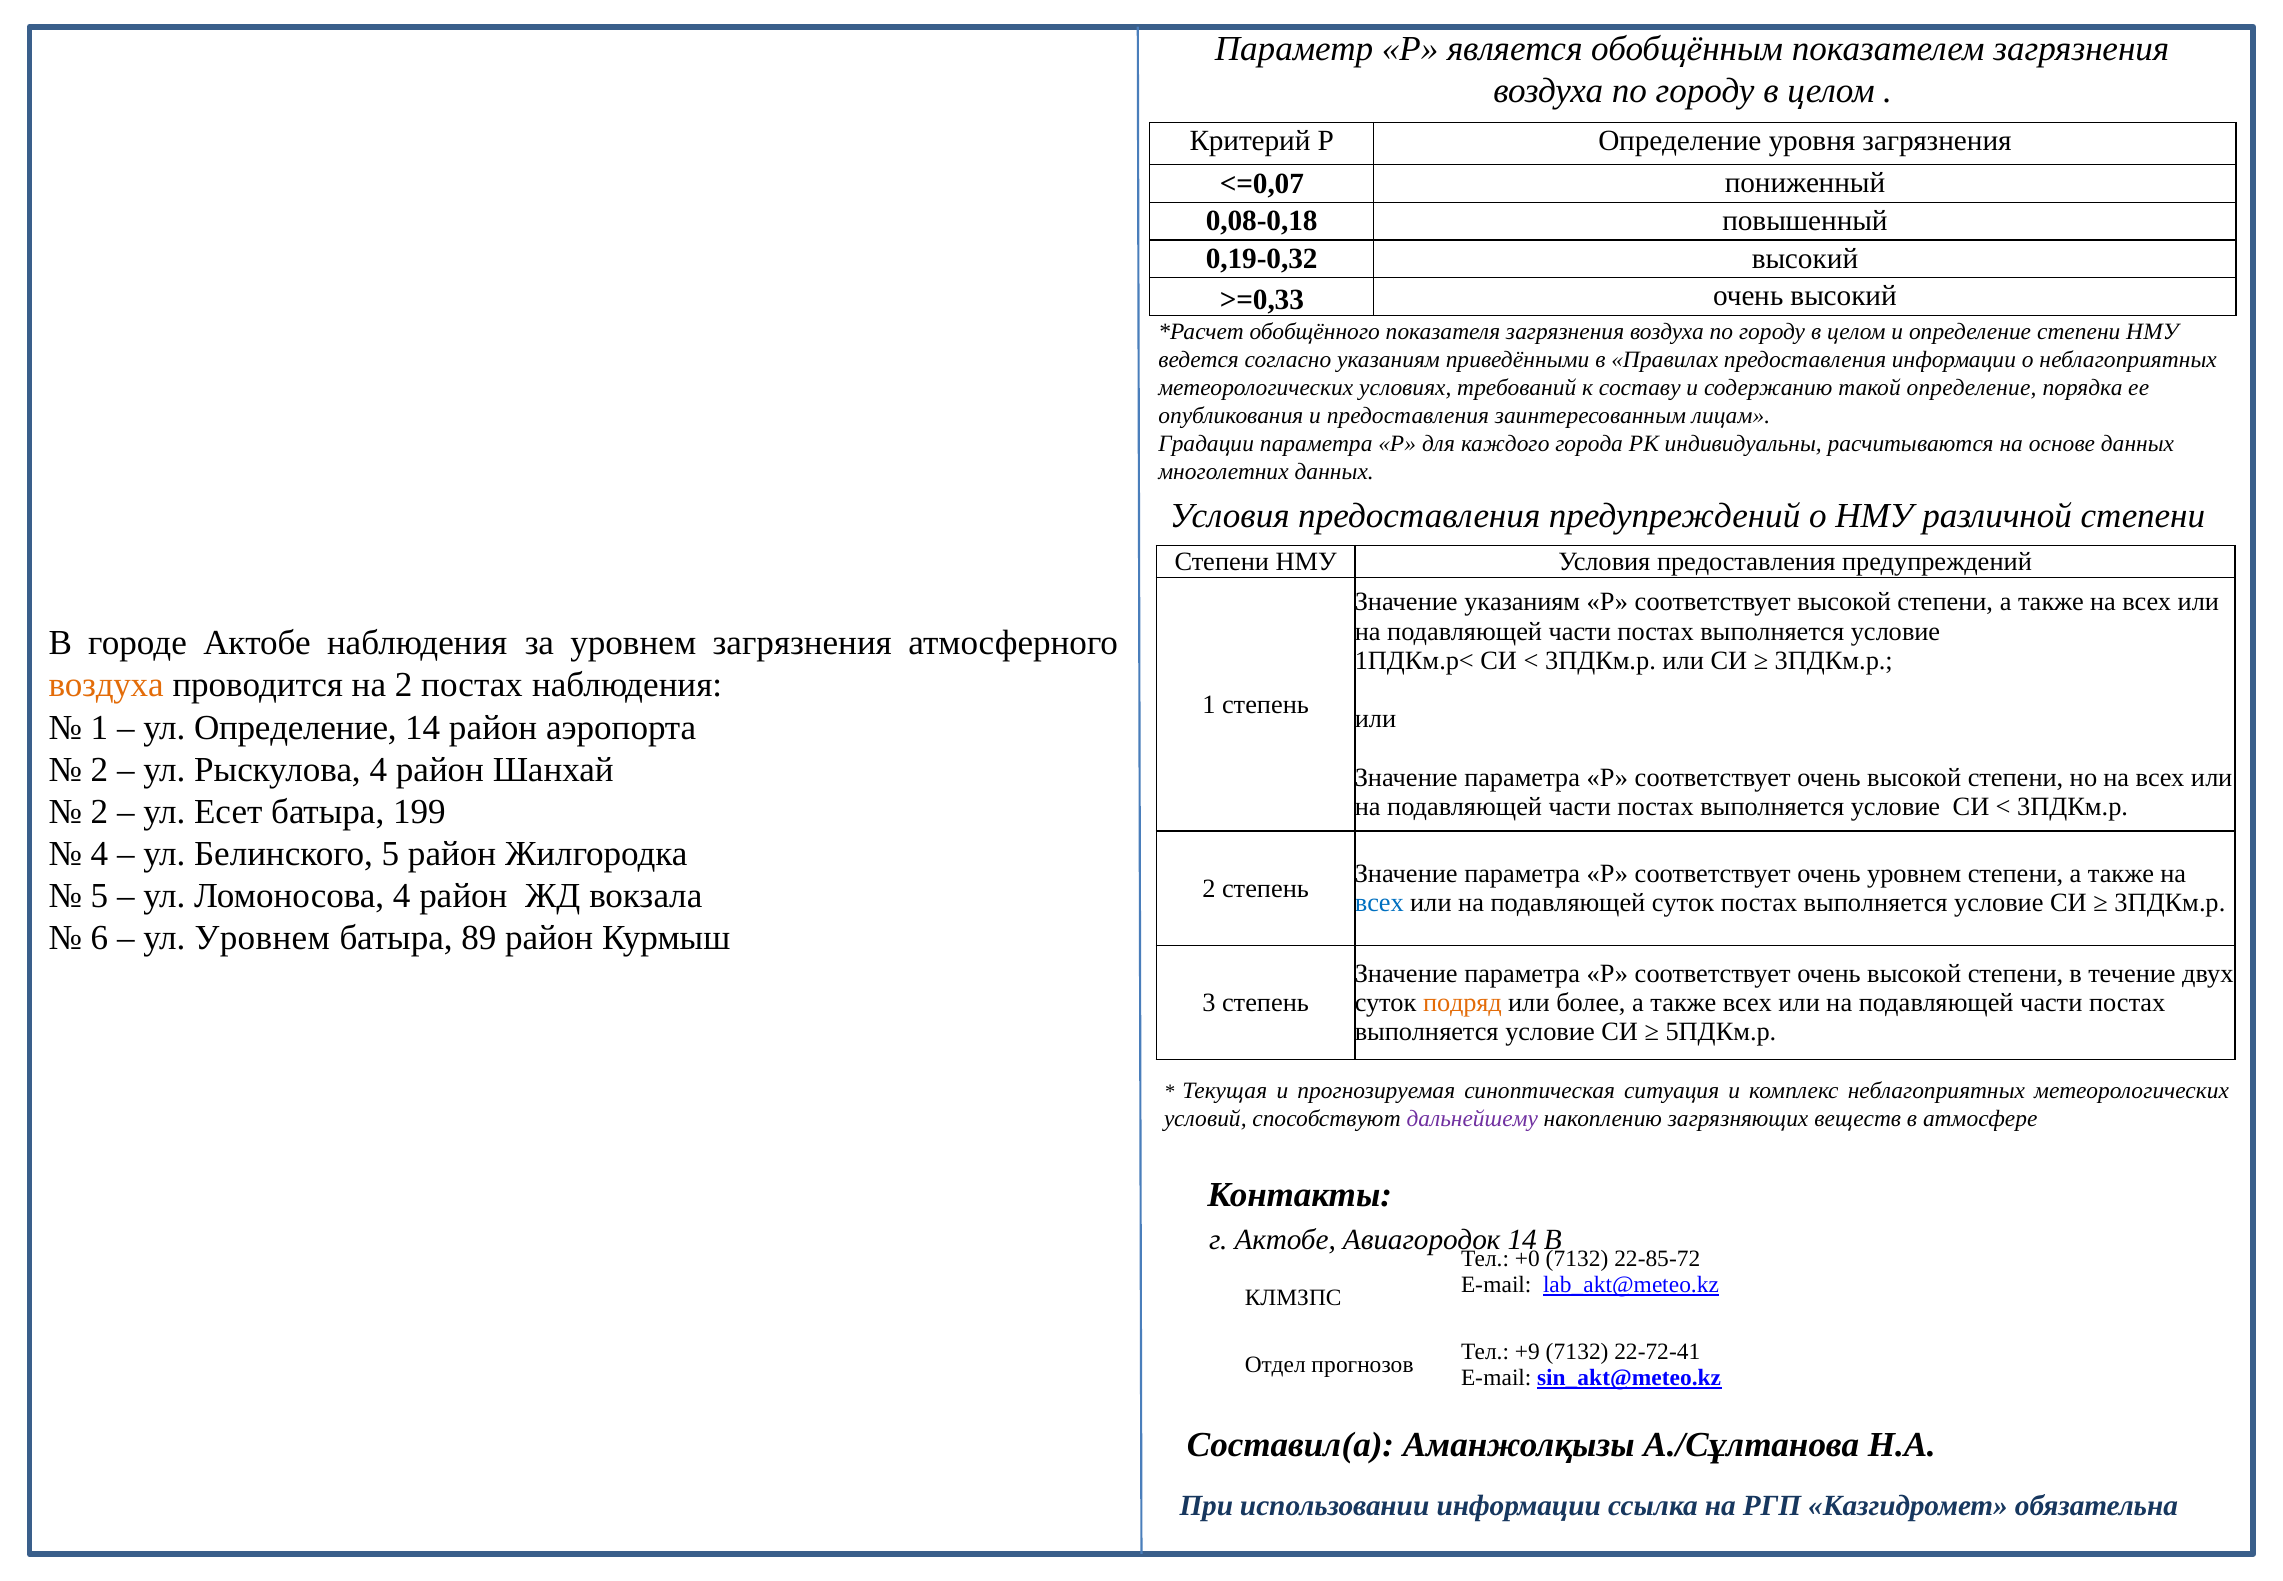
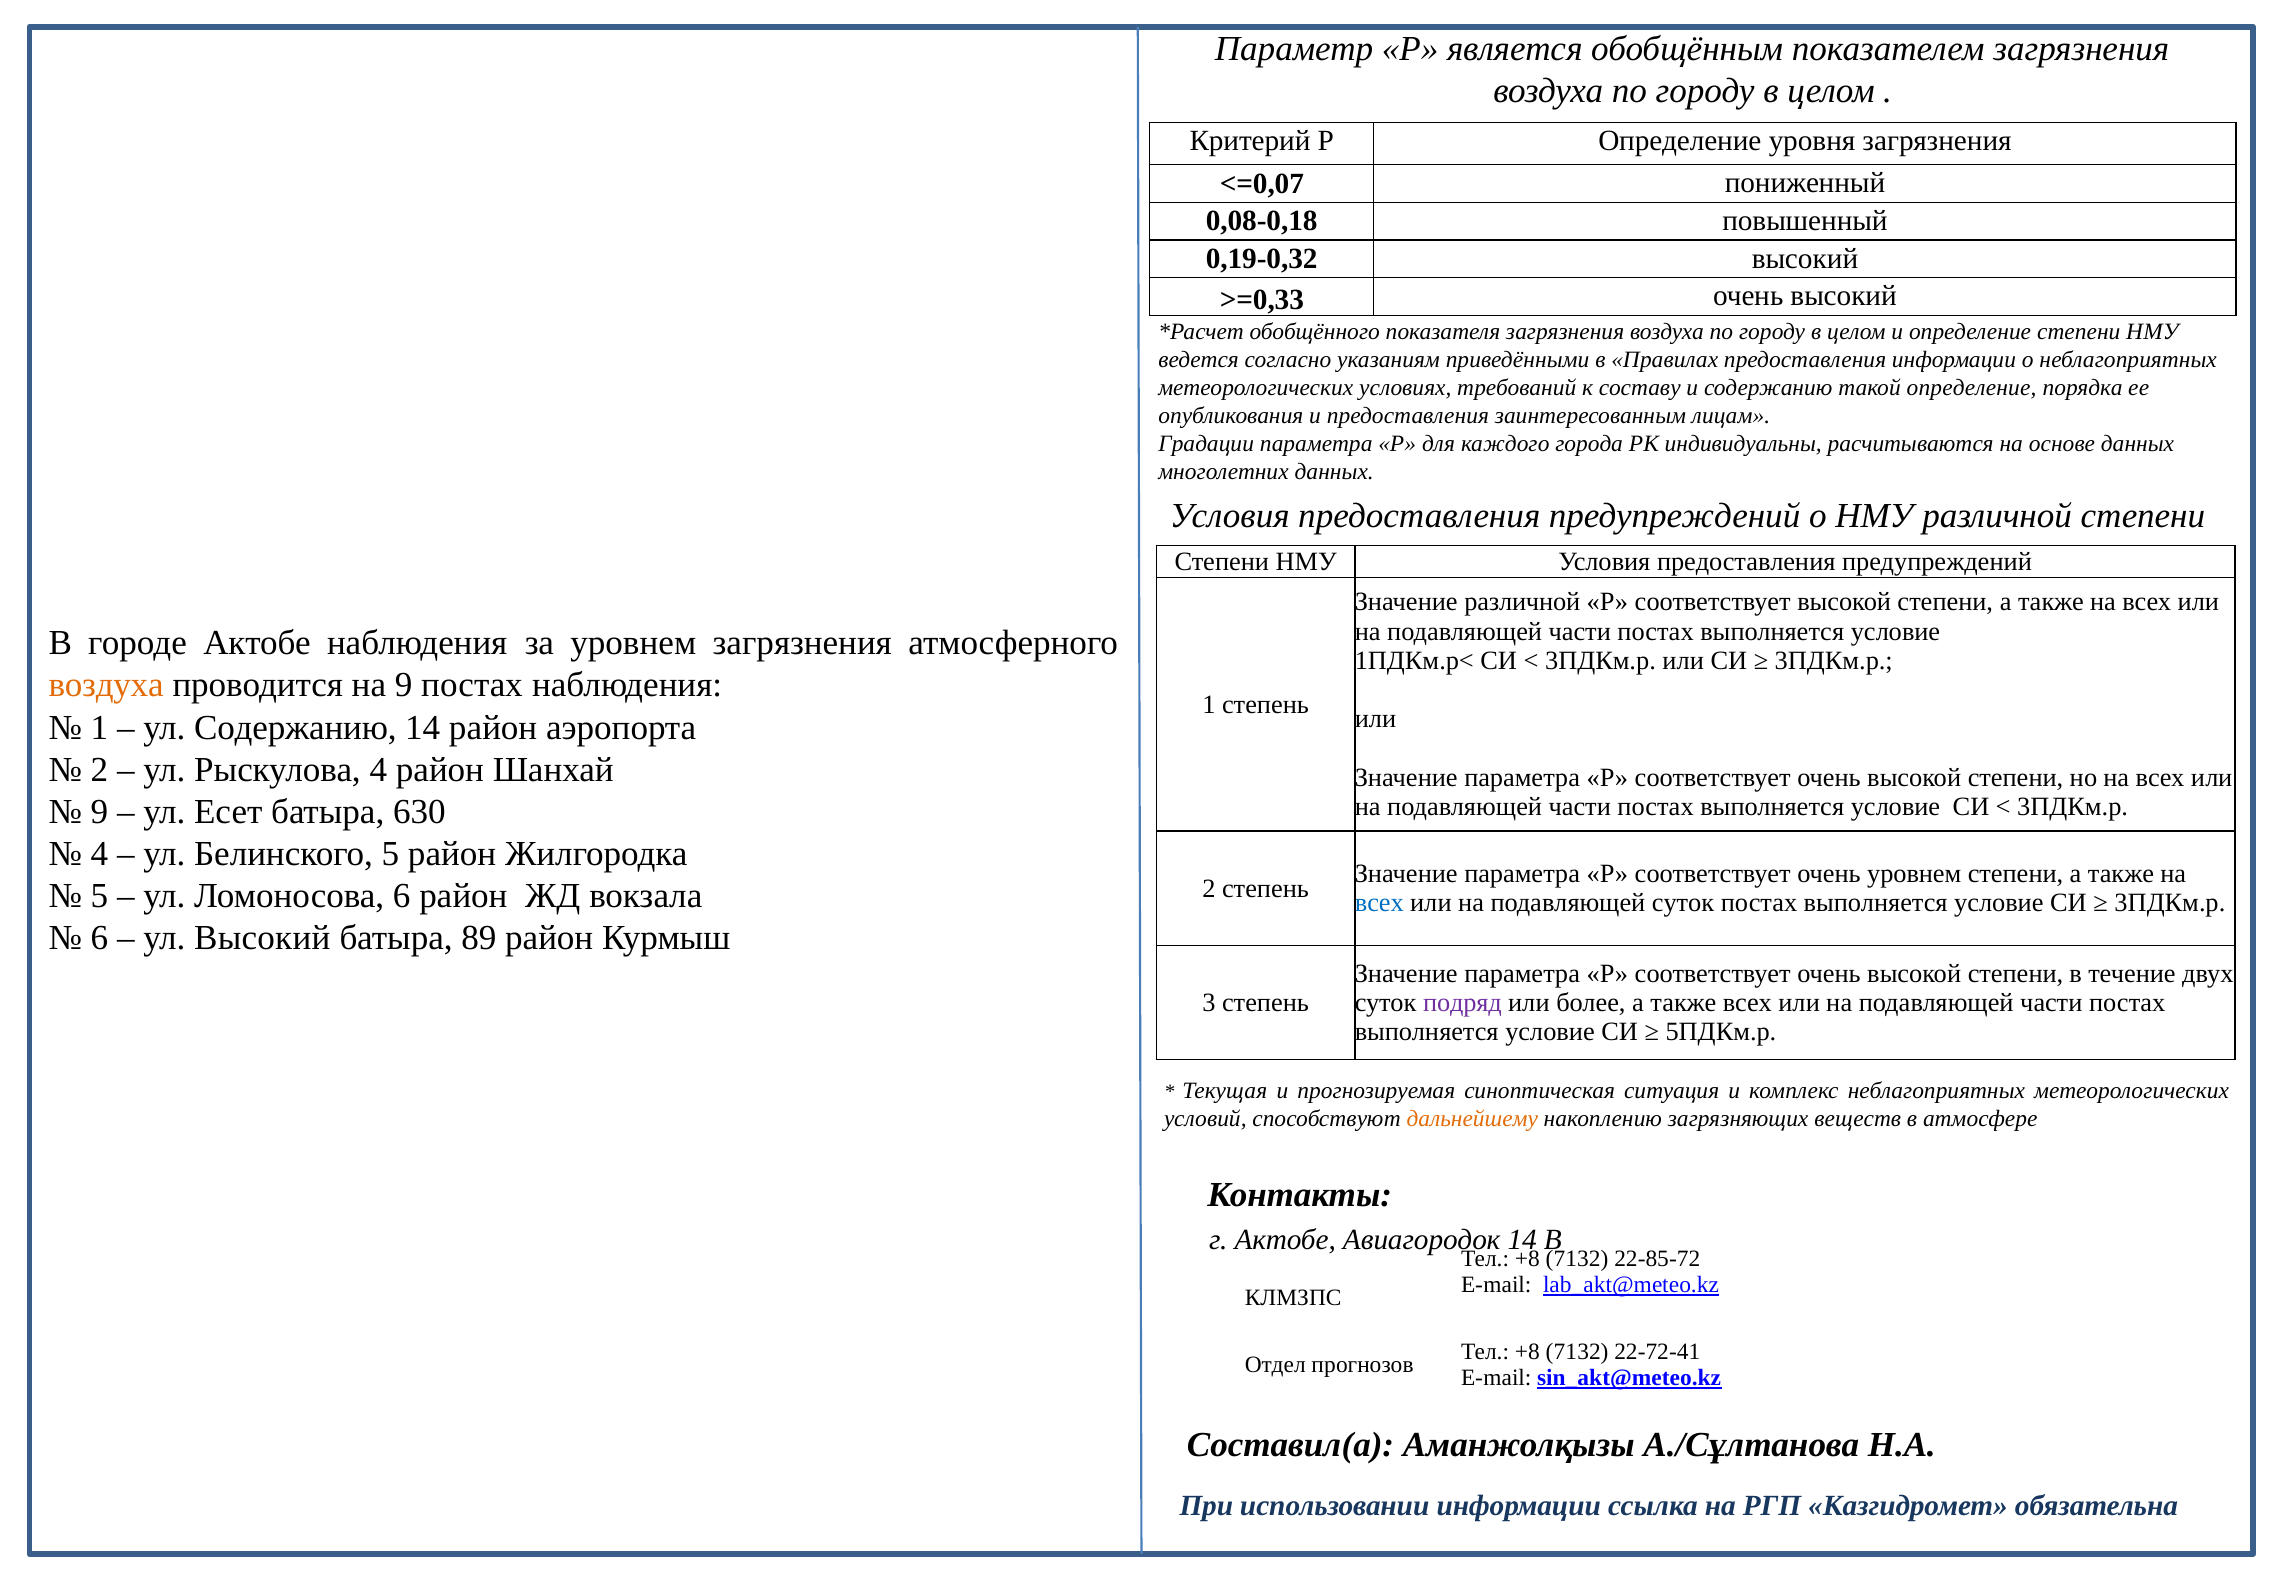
Значение указаниям: указаниям -> различной
на 2: 2 -> 9
ул Определение: Определение -> Содержанию
2 at (99, 812): 2 -> 9
199: 199 -> 630
Ломоносова 4: 4 -> 6
ул Уровнем: Уровнем -> Высокий
подряд colour: orange -> purple
дальнейшему colour: purple -> orange
+0 at (1527, 1258): +0 -> +8
+9 at (1527, 1351): +9 -> +8
